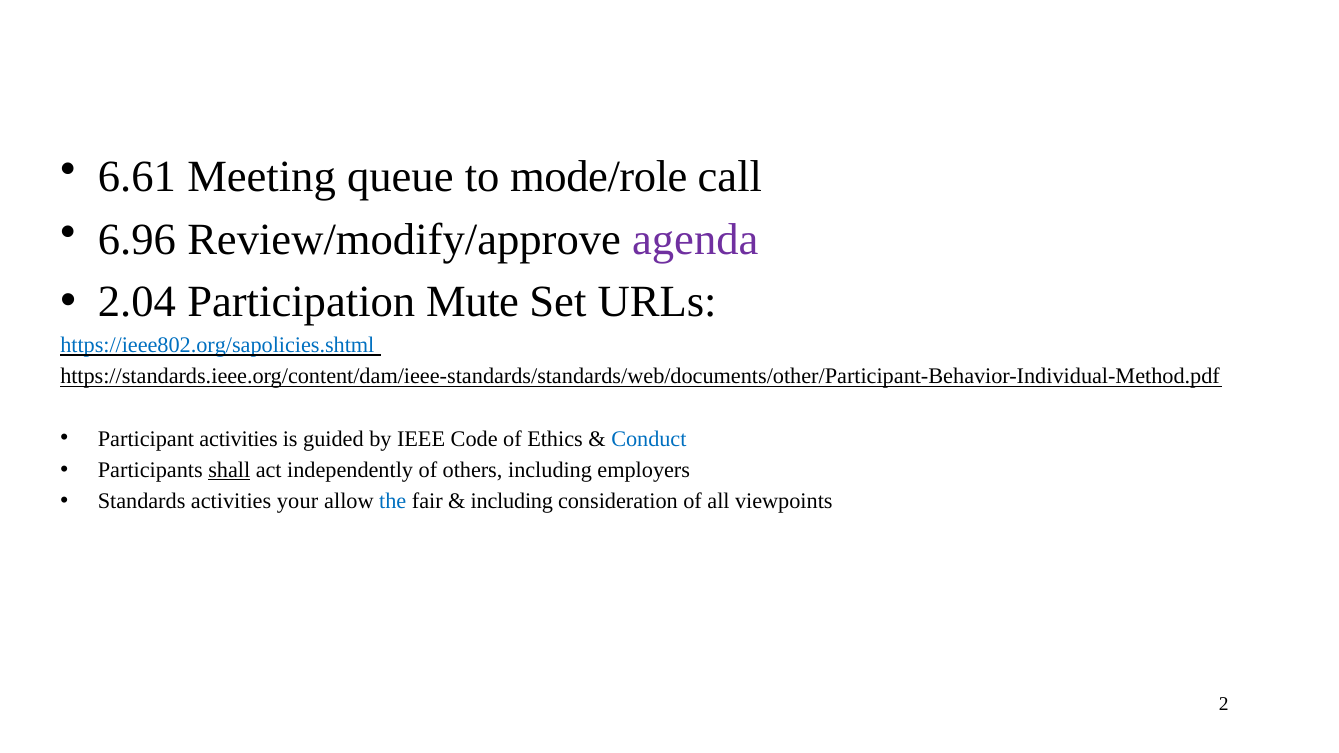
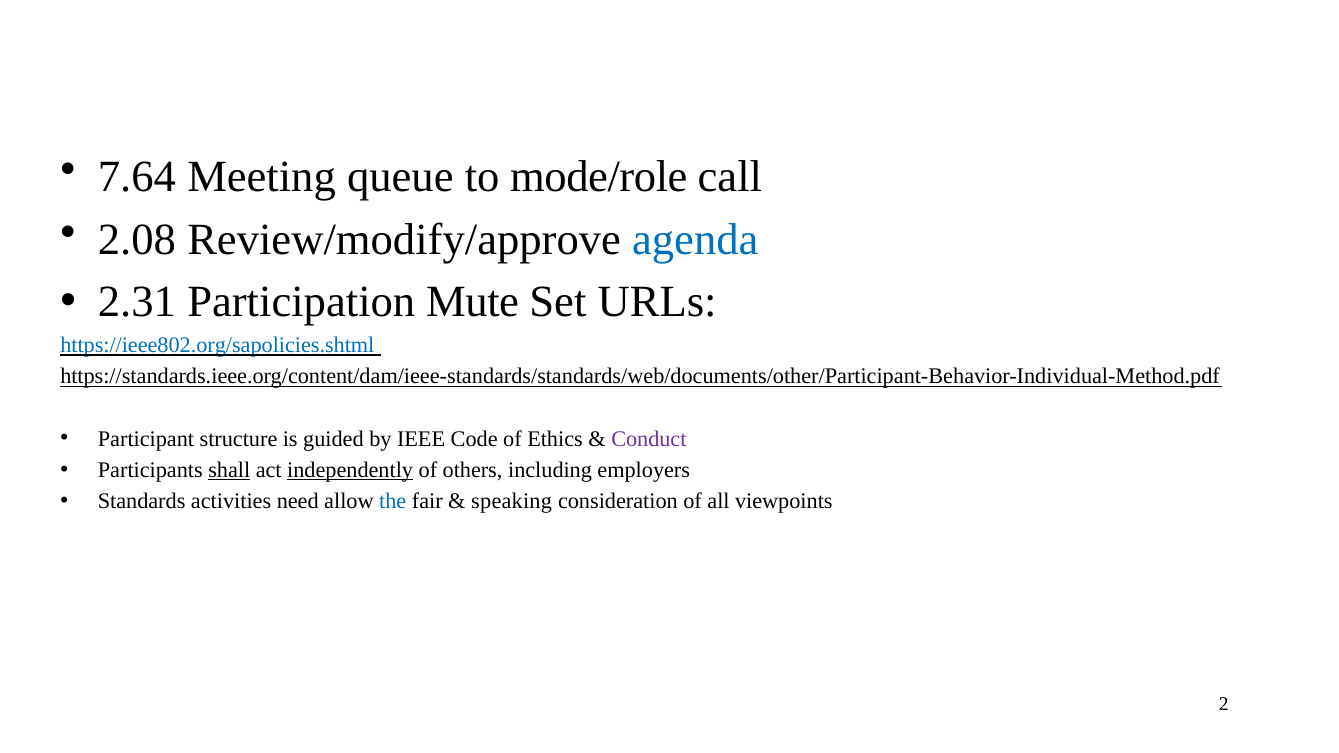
6.61: 6.61 -> 7.64
6.96: 6.96 -> 2.08
agenda colour: purple -> blue
2.04: 2.04 -> 2.31
Participant activities: activities -> structure
Conduct colour: blue -> purple
independently underline: none -> present
your: your -> need
including at (512, 501): including -> speaking
